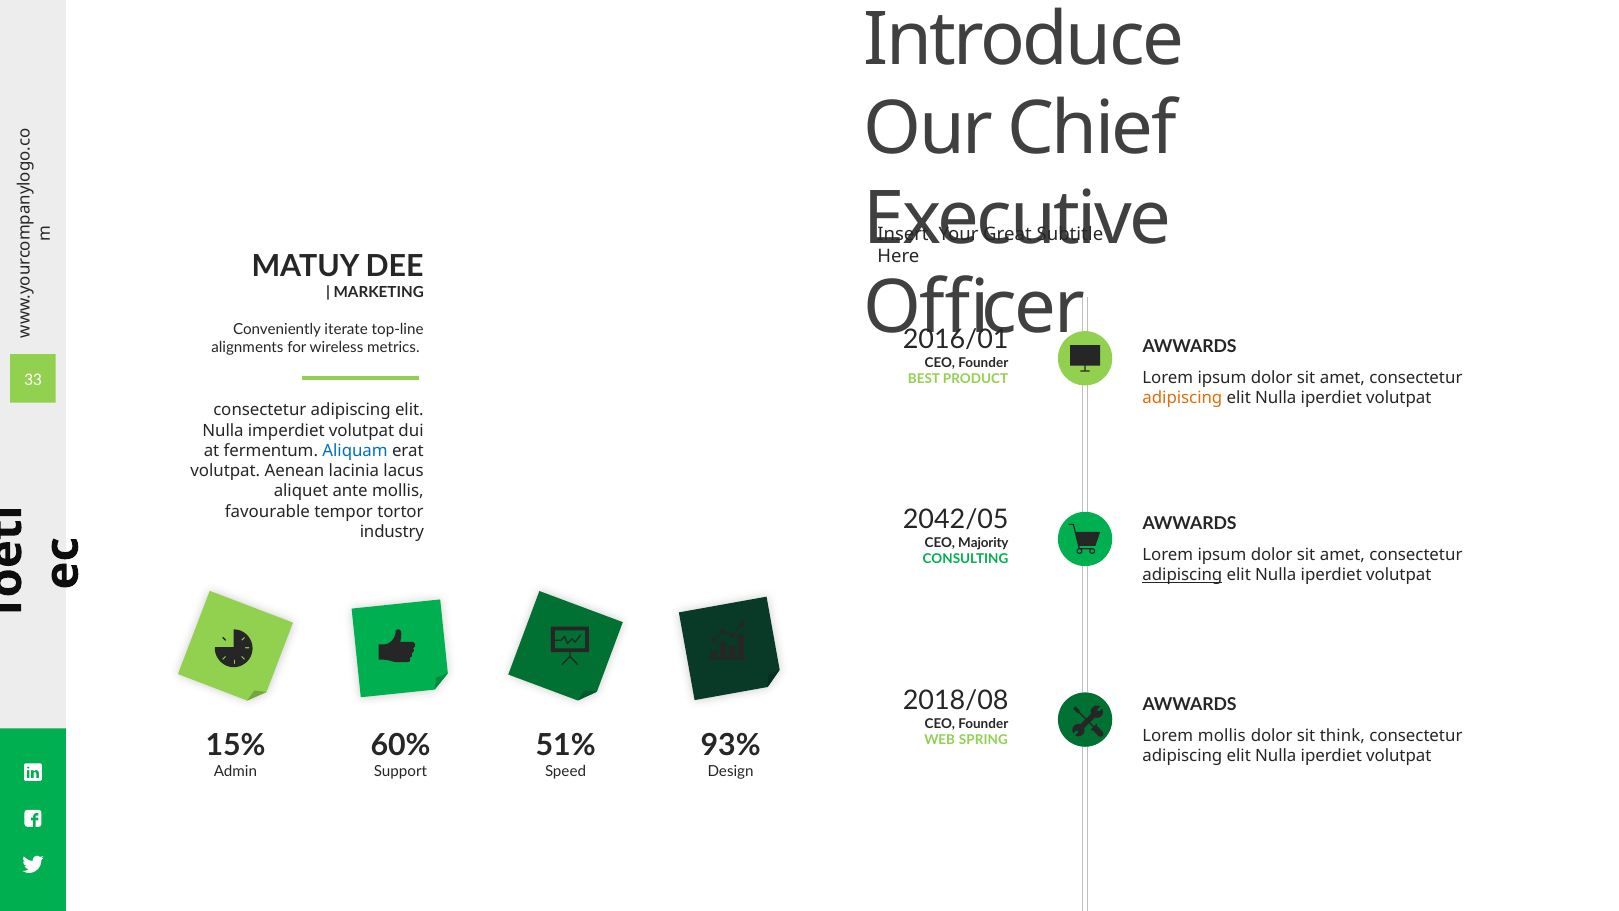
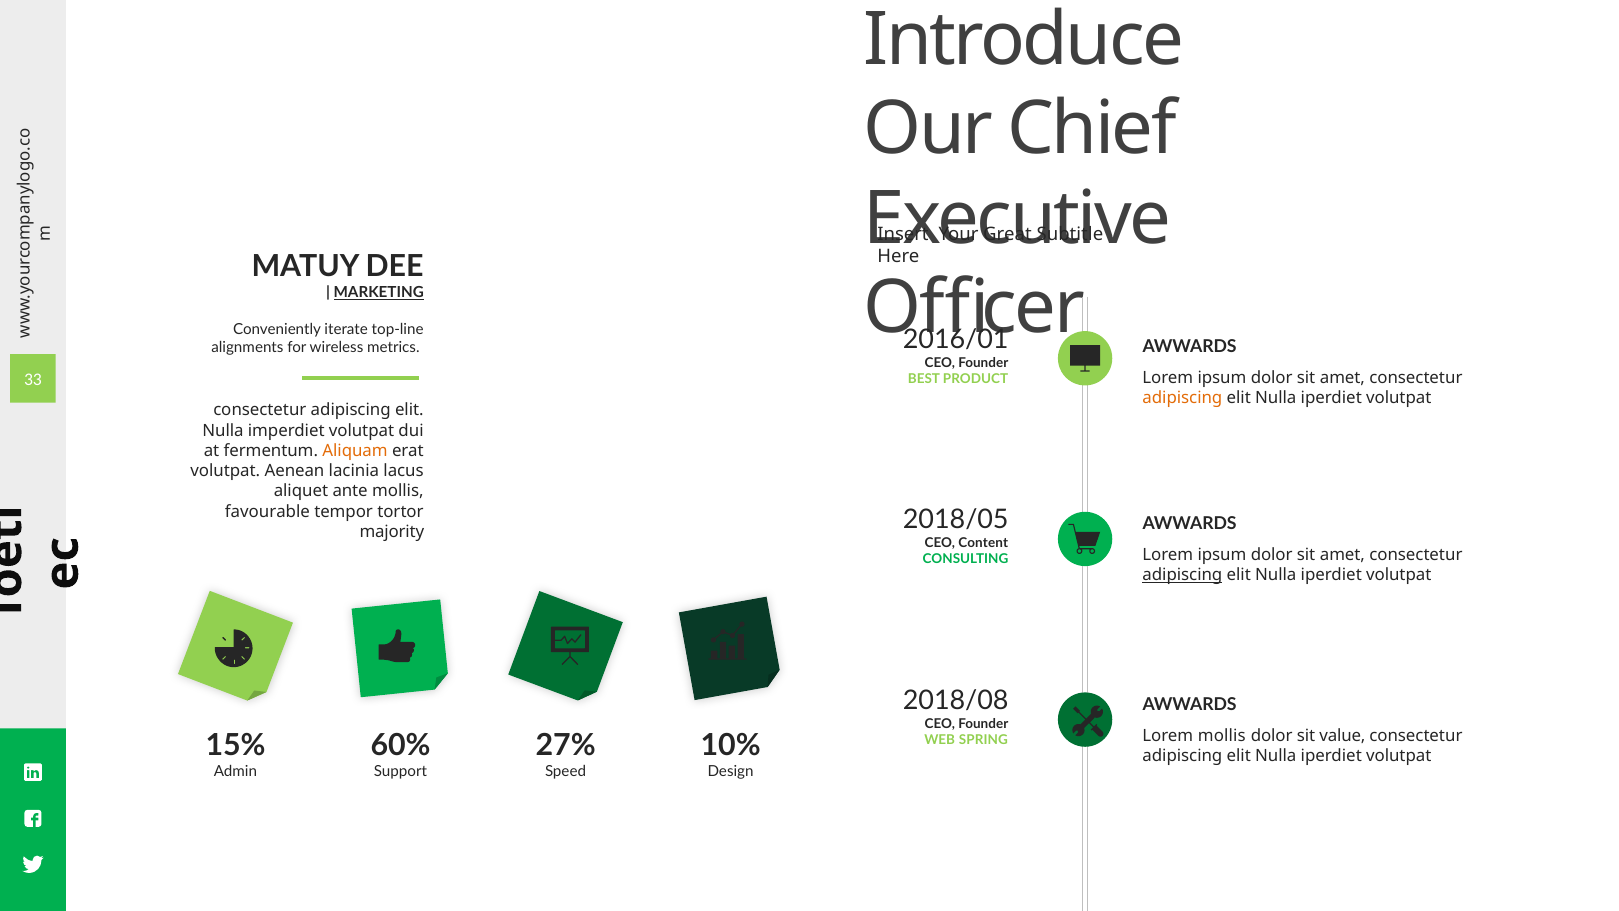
MARKETING underline: none -> present
Aliquam colour: blue -> orange
2042/05: 2042/05 -> 2018/05
industry: industry -> majority
Majority: Majority -> Content
think: think -> value
51%: 51% -> 27%
93%: 93% -> 10%
